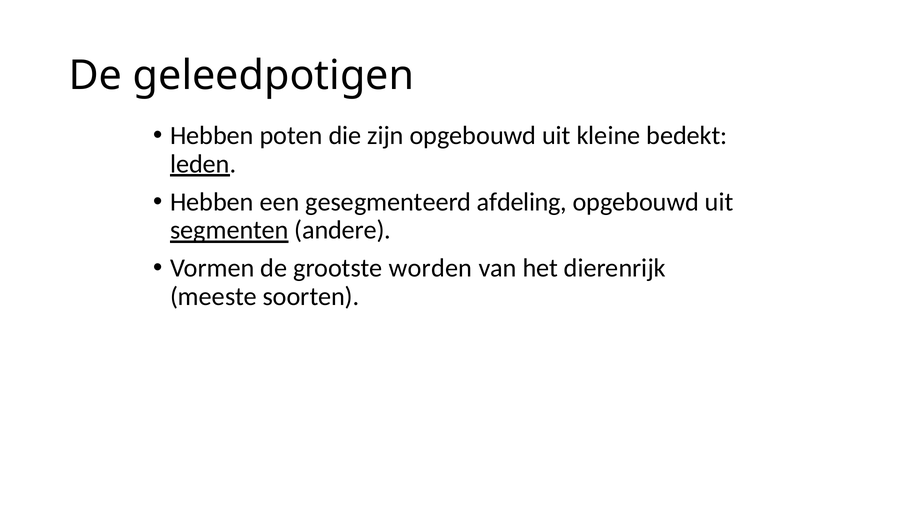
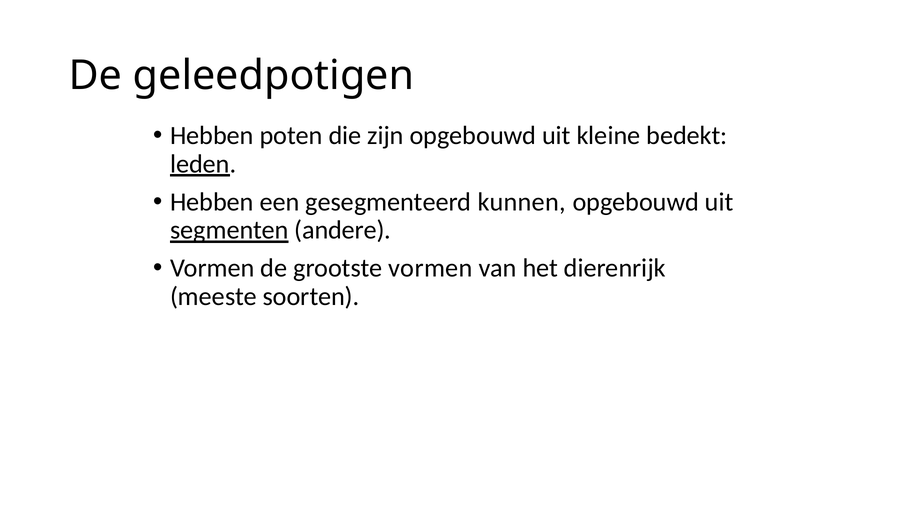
afdeling: afdeling -> kunnen
grootste worden: worden -> vormen
